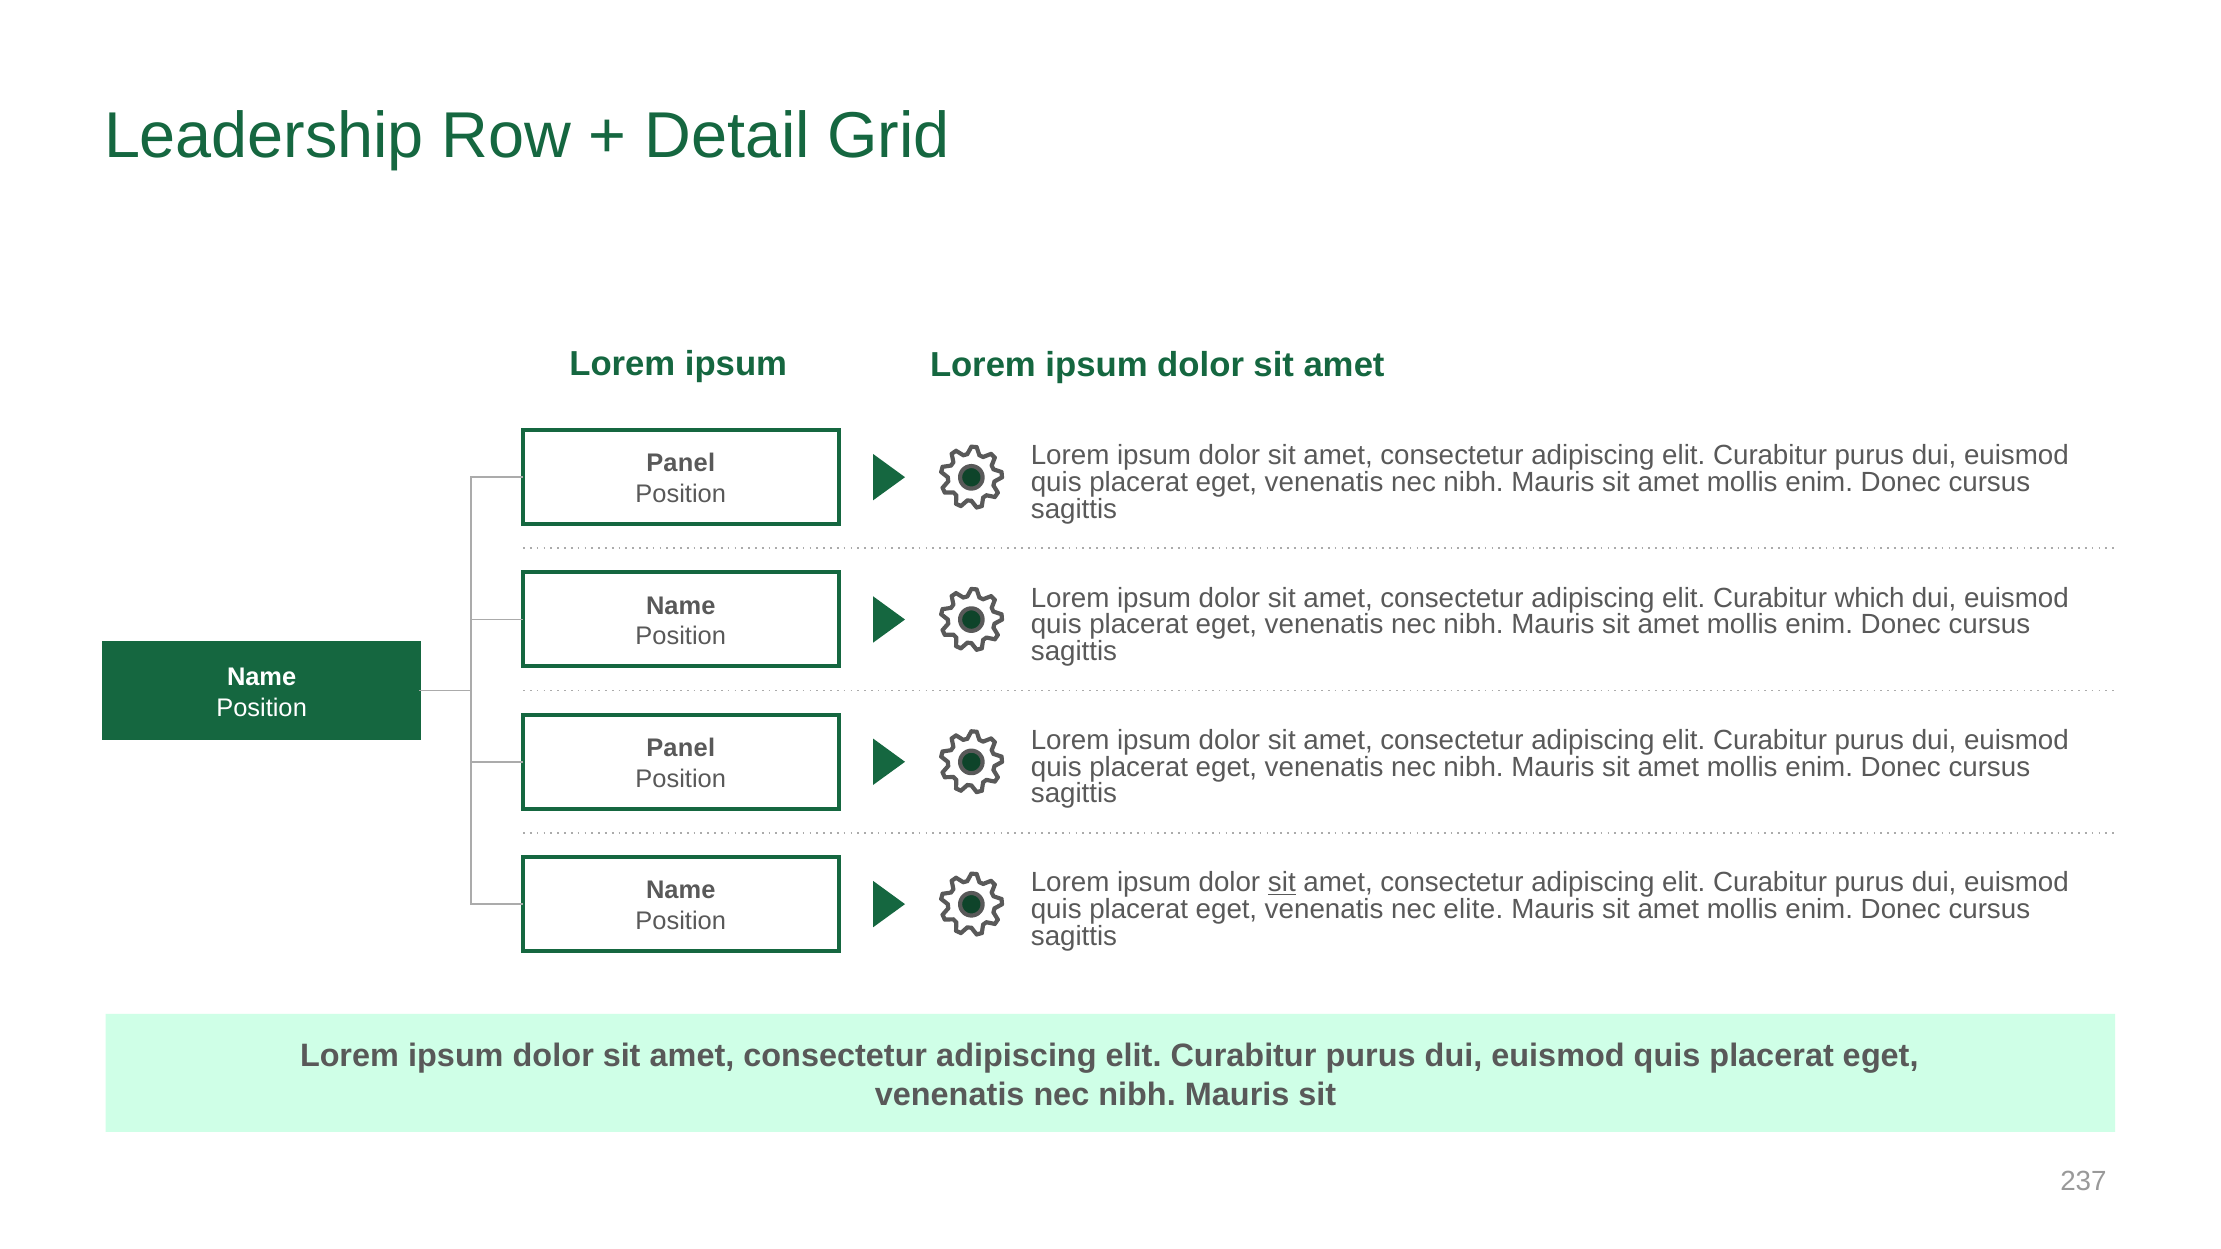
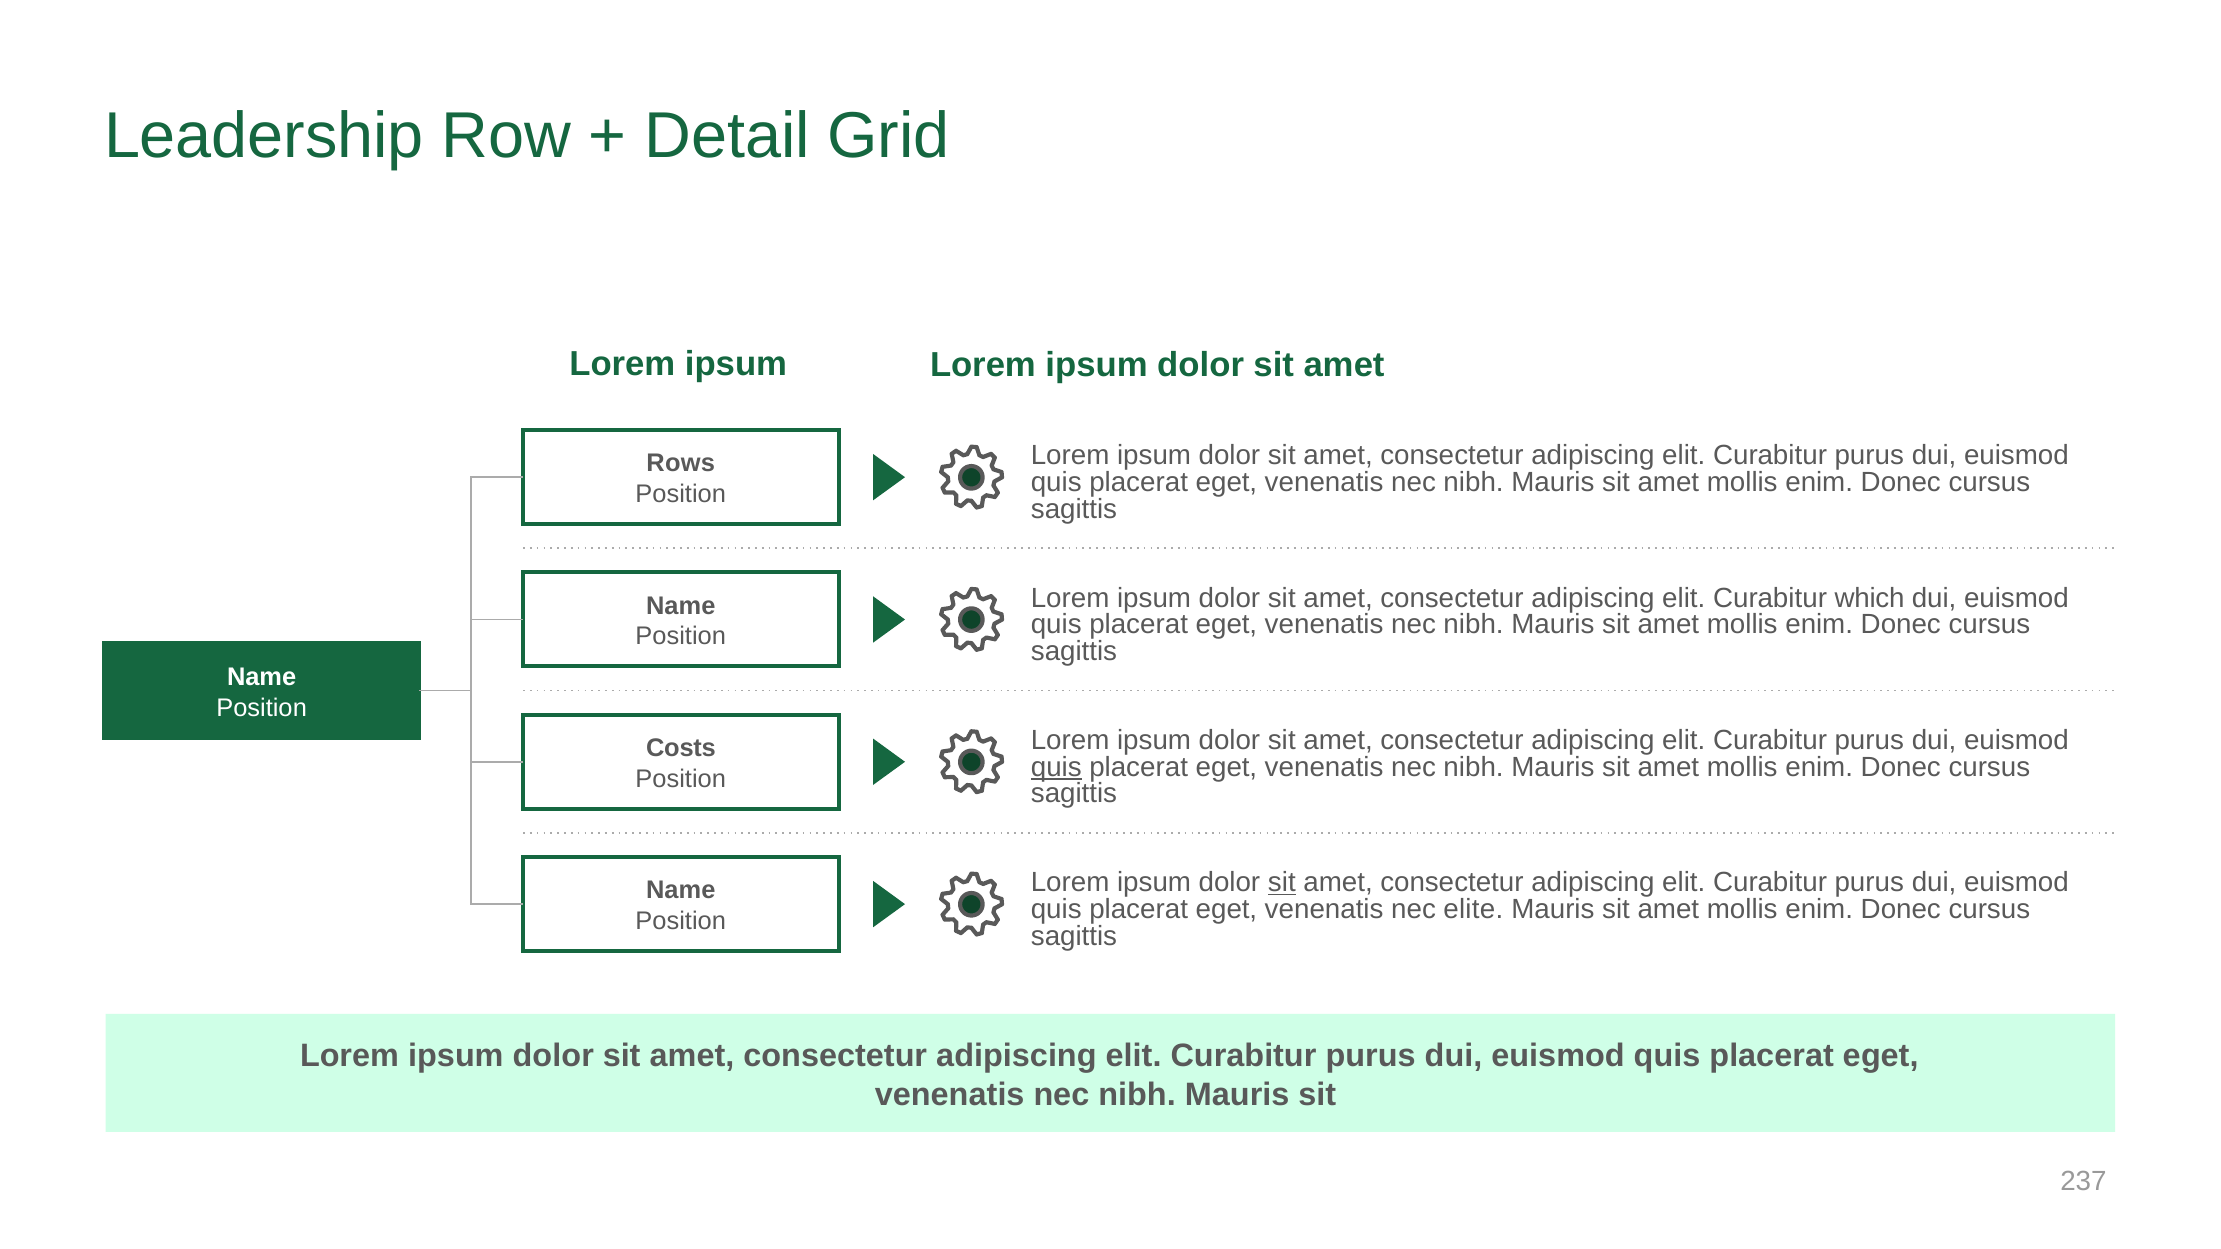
Panel at (681, 464): Panel -> Rows
Panel at (681, 748): Panel -> Costs
quis at (1056, 767) underline: none -> present
